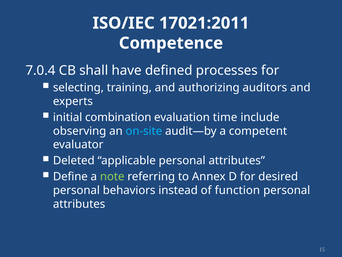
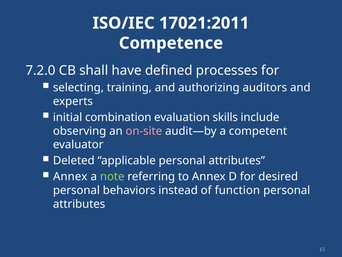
7.0.4: 7.0.4 -> 7.2.0
time: time -> skills
on-site colour: light blue -> pink
Define at (70, 176): Define -> Annex
